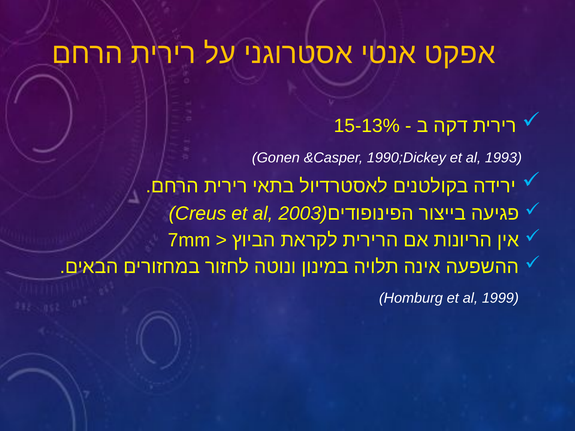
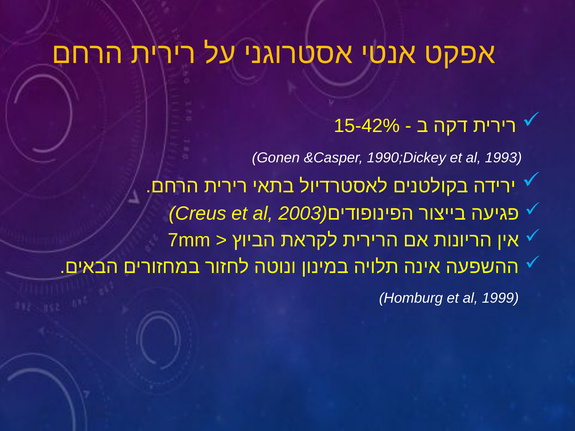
15-13%: 15-13% -> 15-42%
